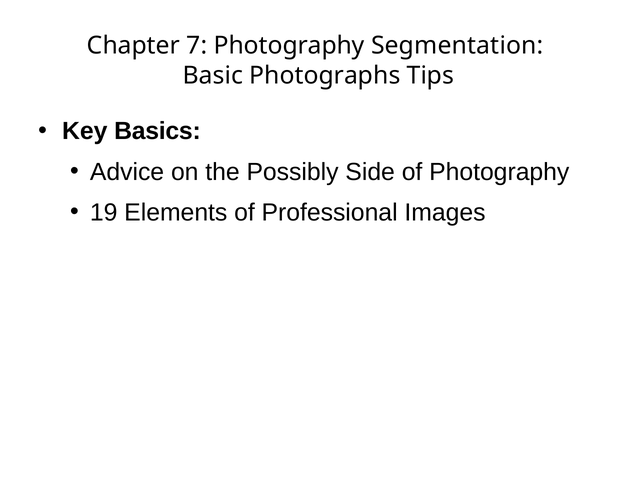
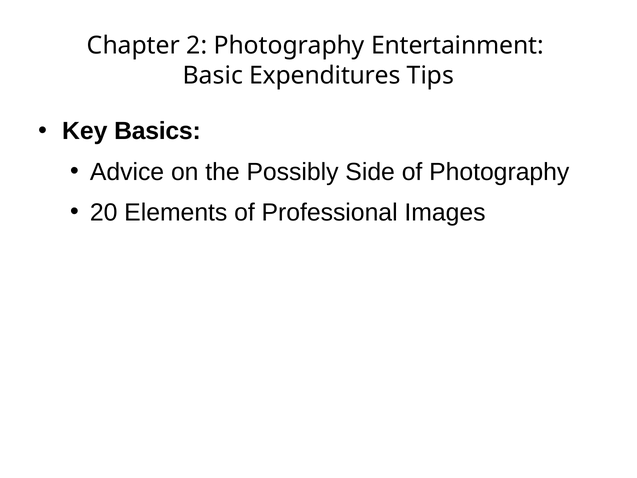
7: 7 -> 2
Segmentation: Segmentation -> Entertainment
Photographs: Photographs -> Expenditures
19: 19 -> 20
